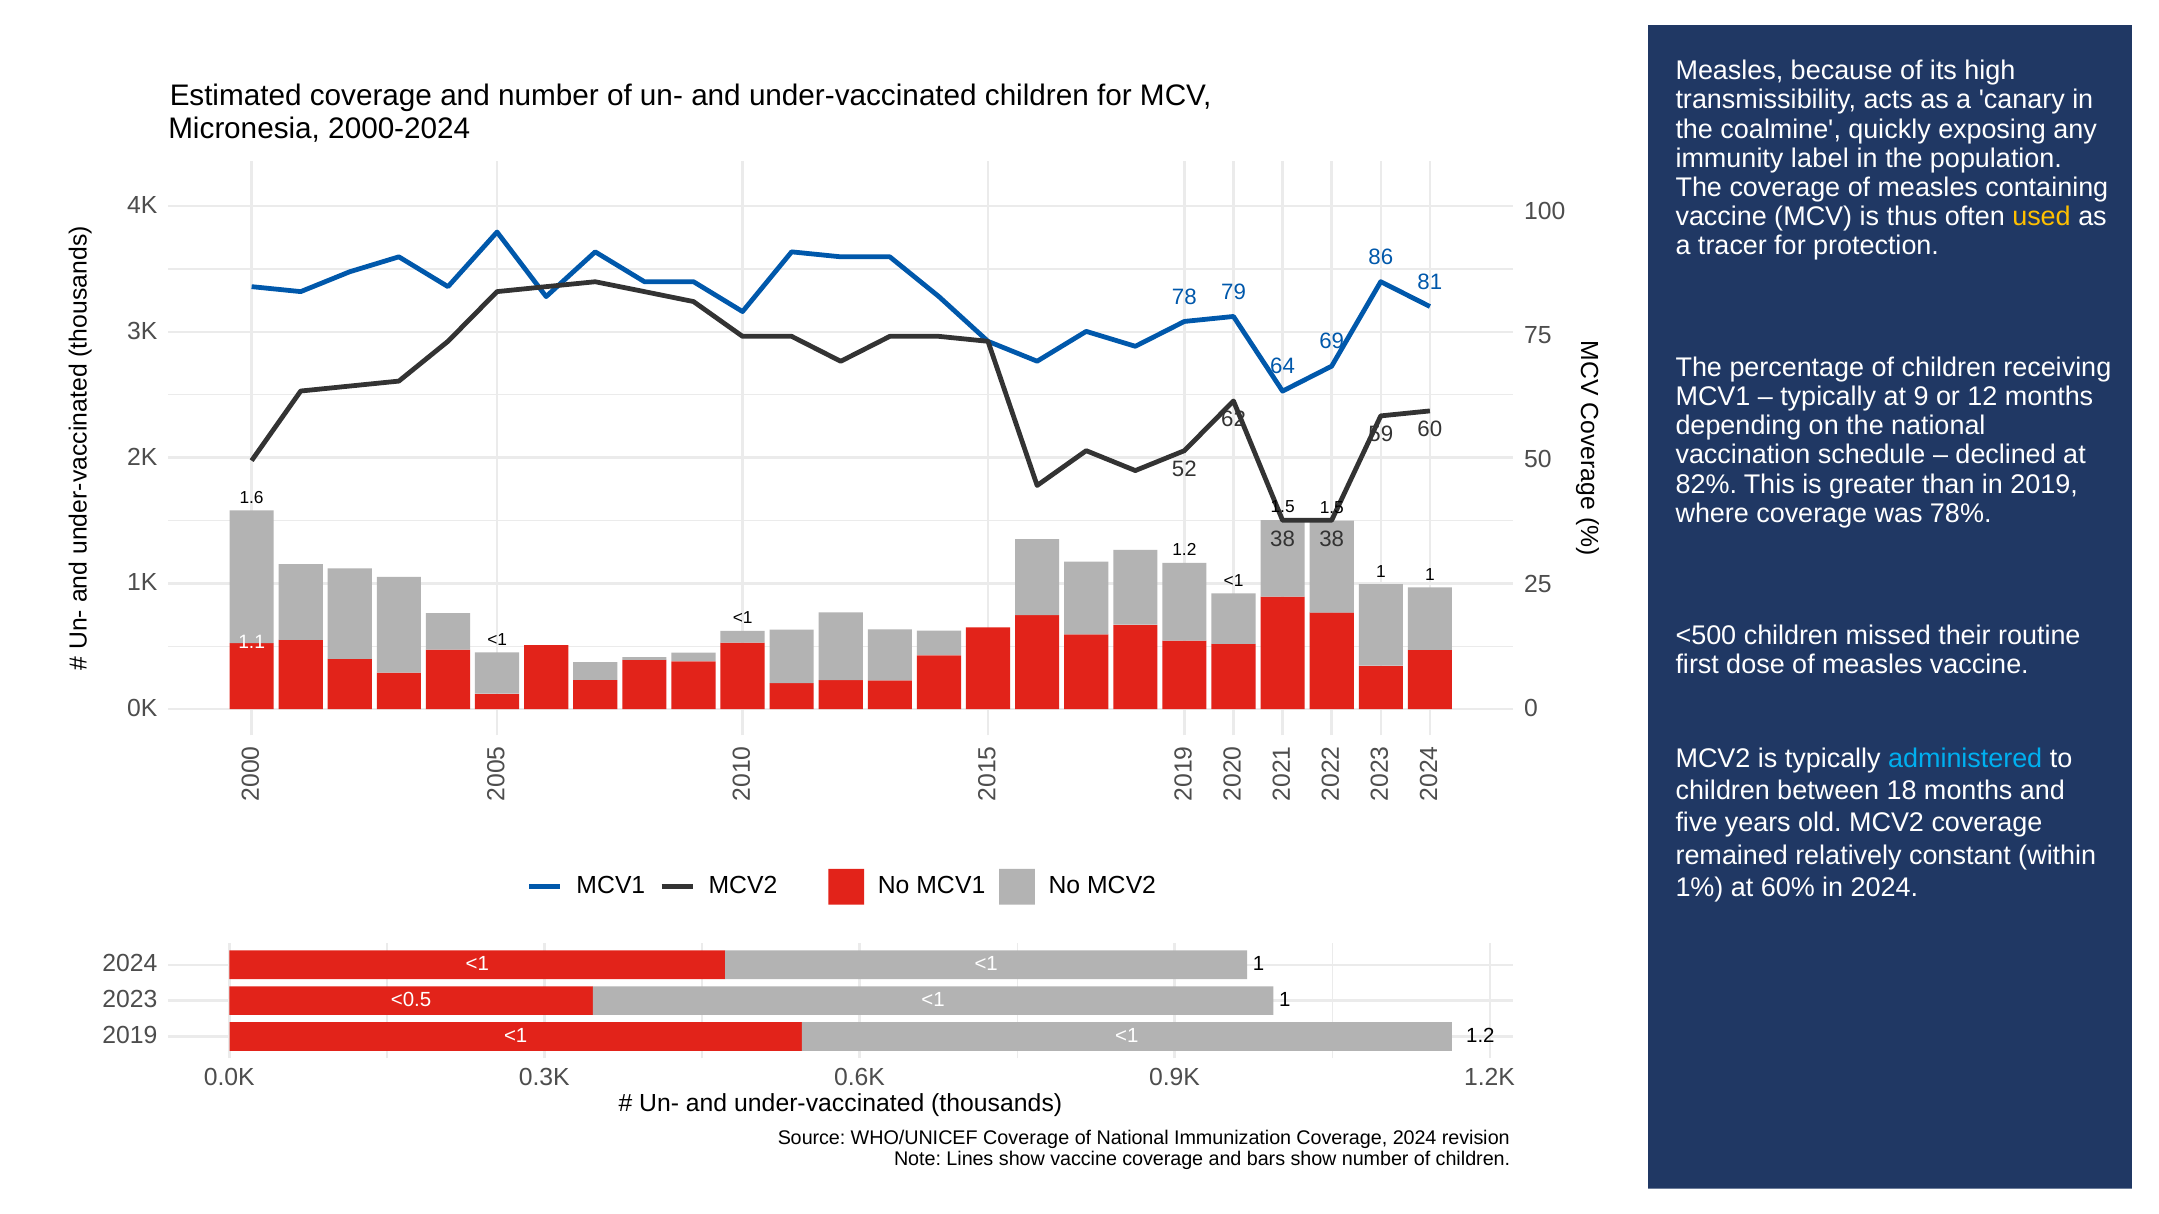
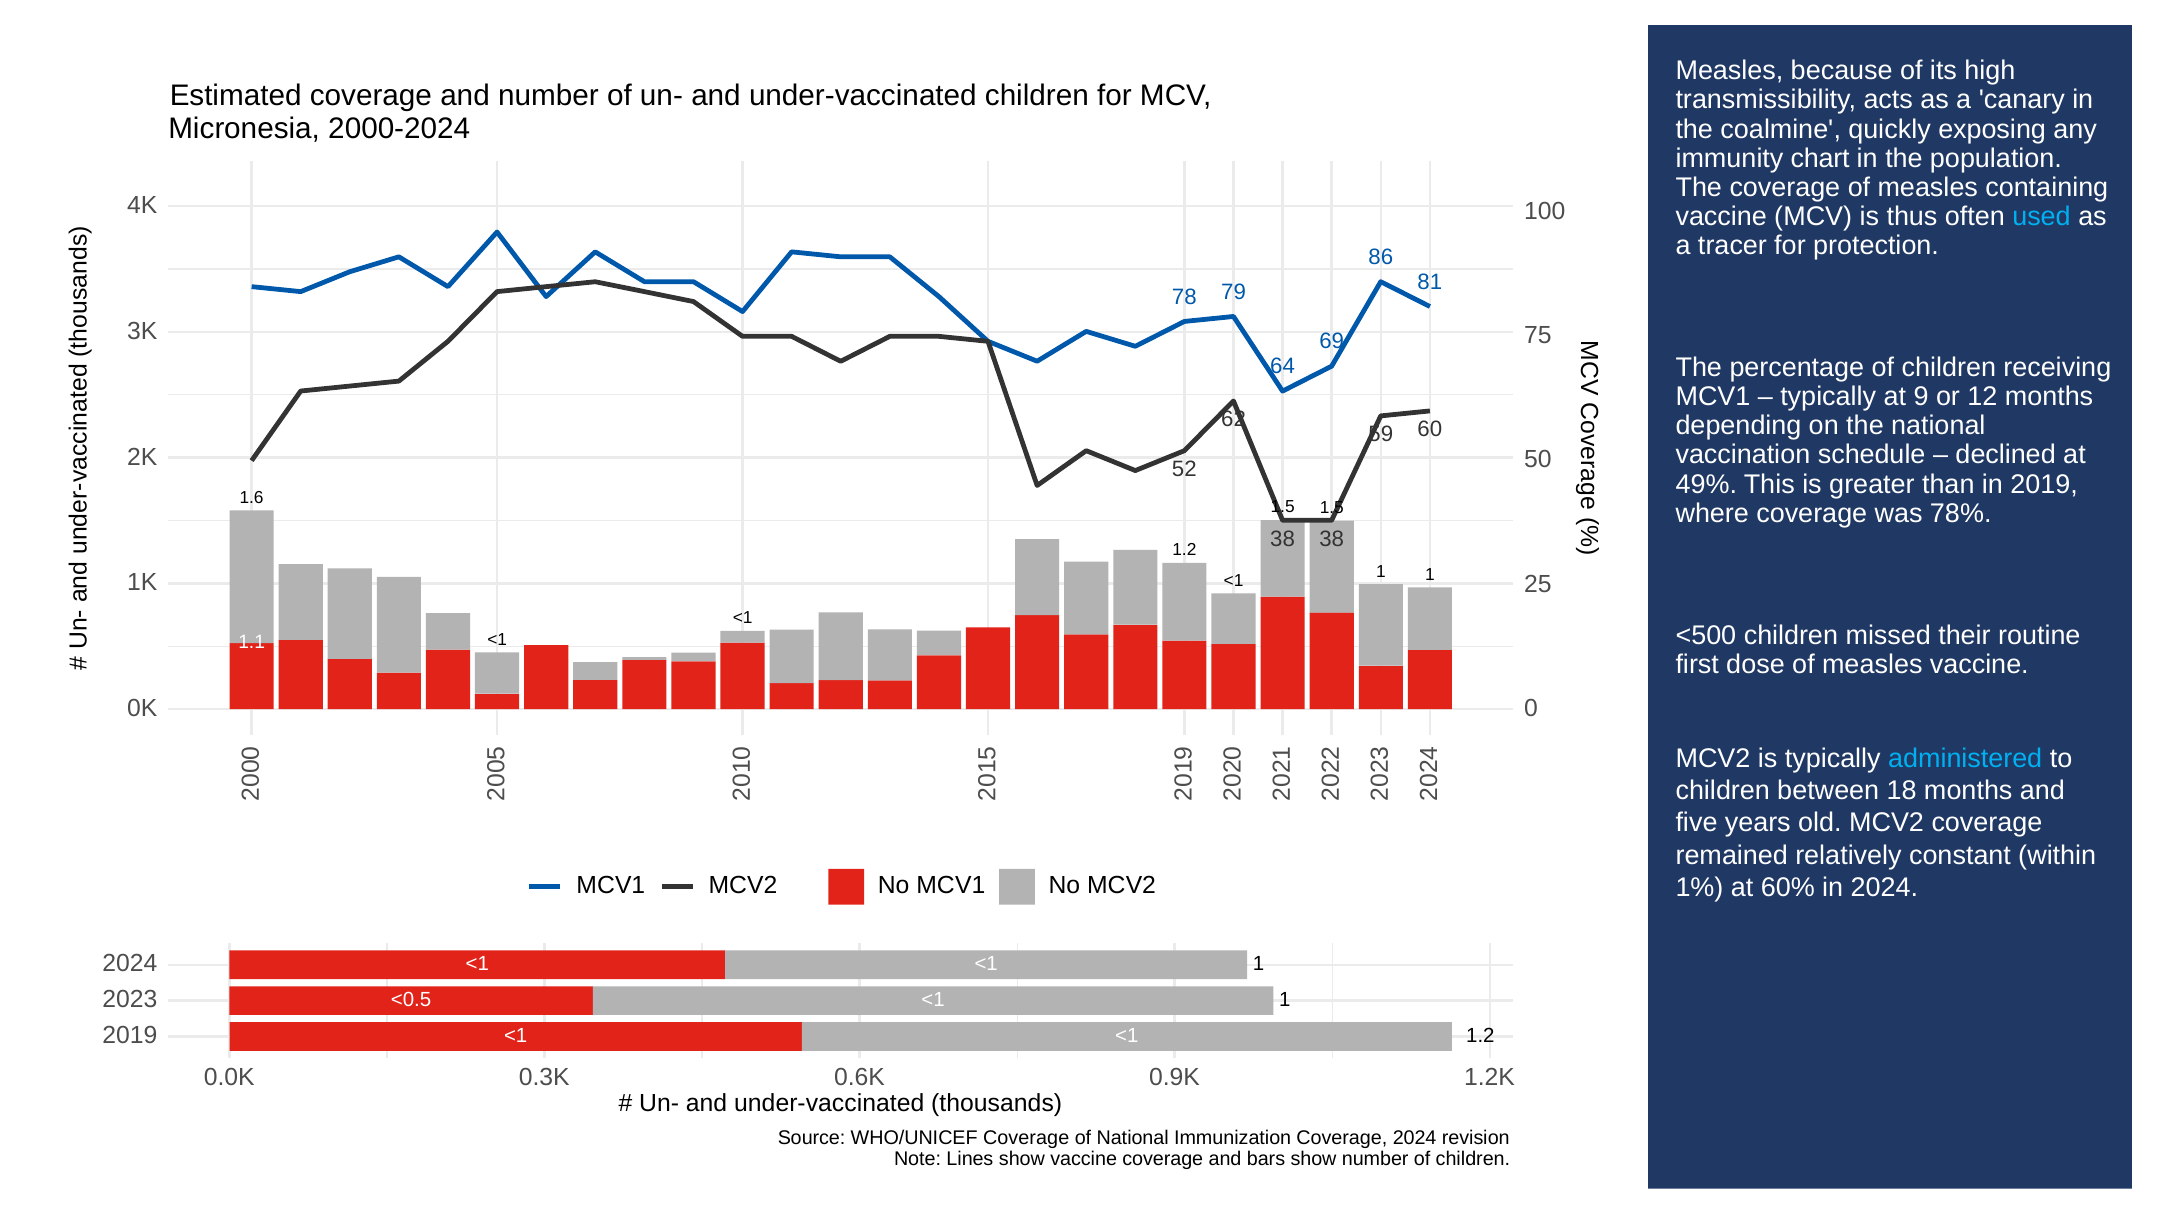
label: label -> chart
used colour: yellow -> light blue
82%: 82% -> 49%
